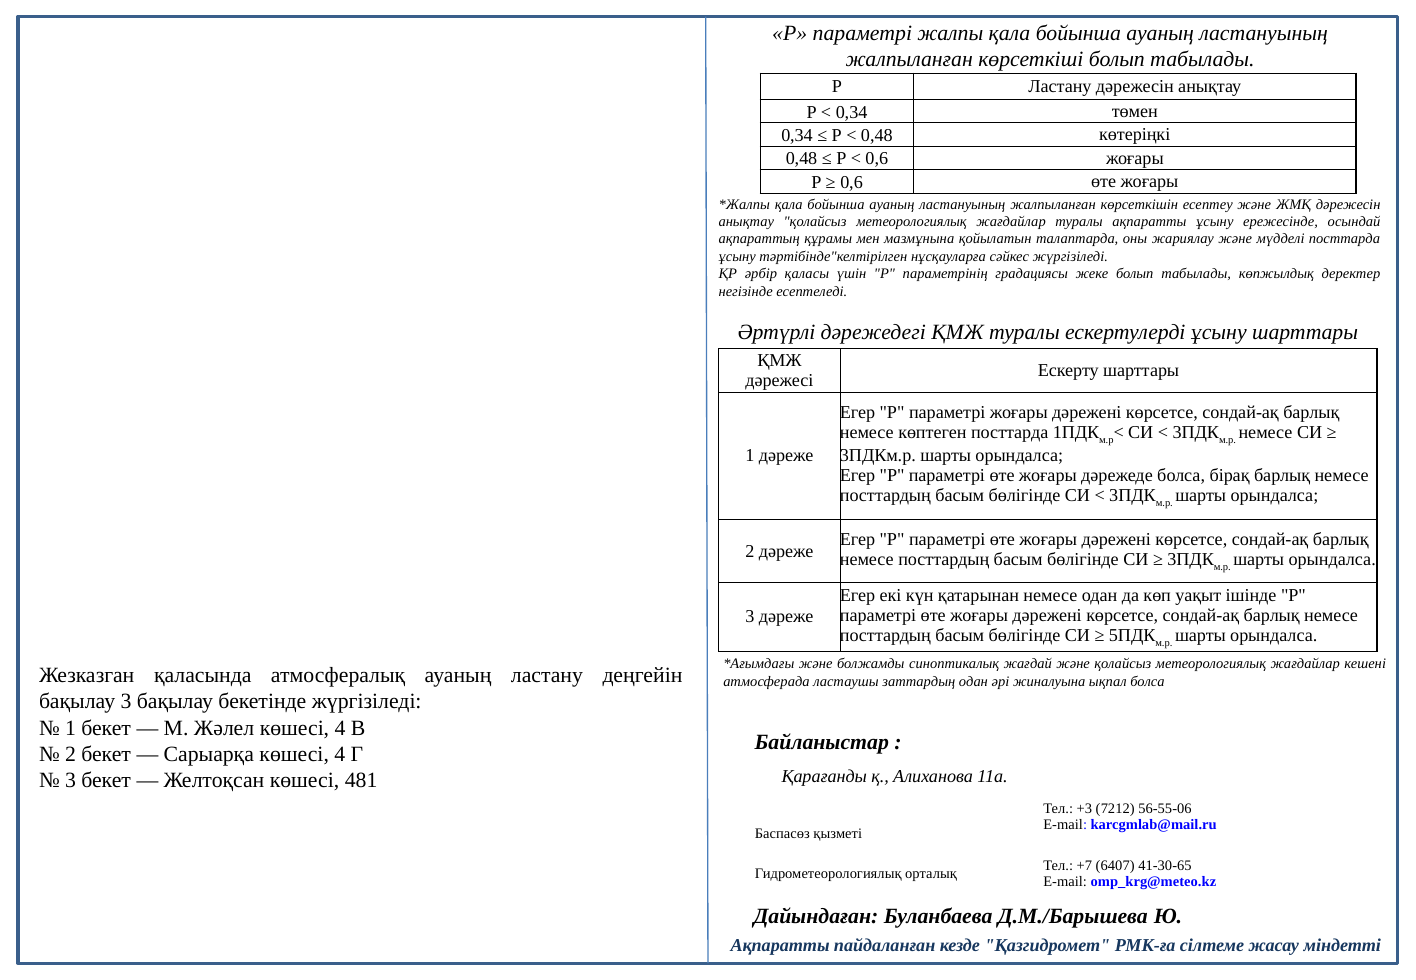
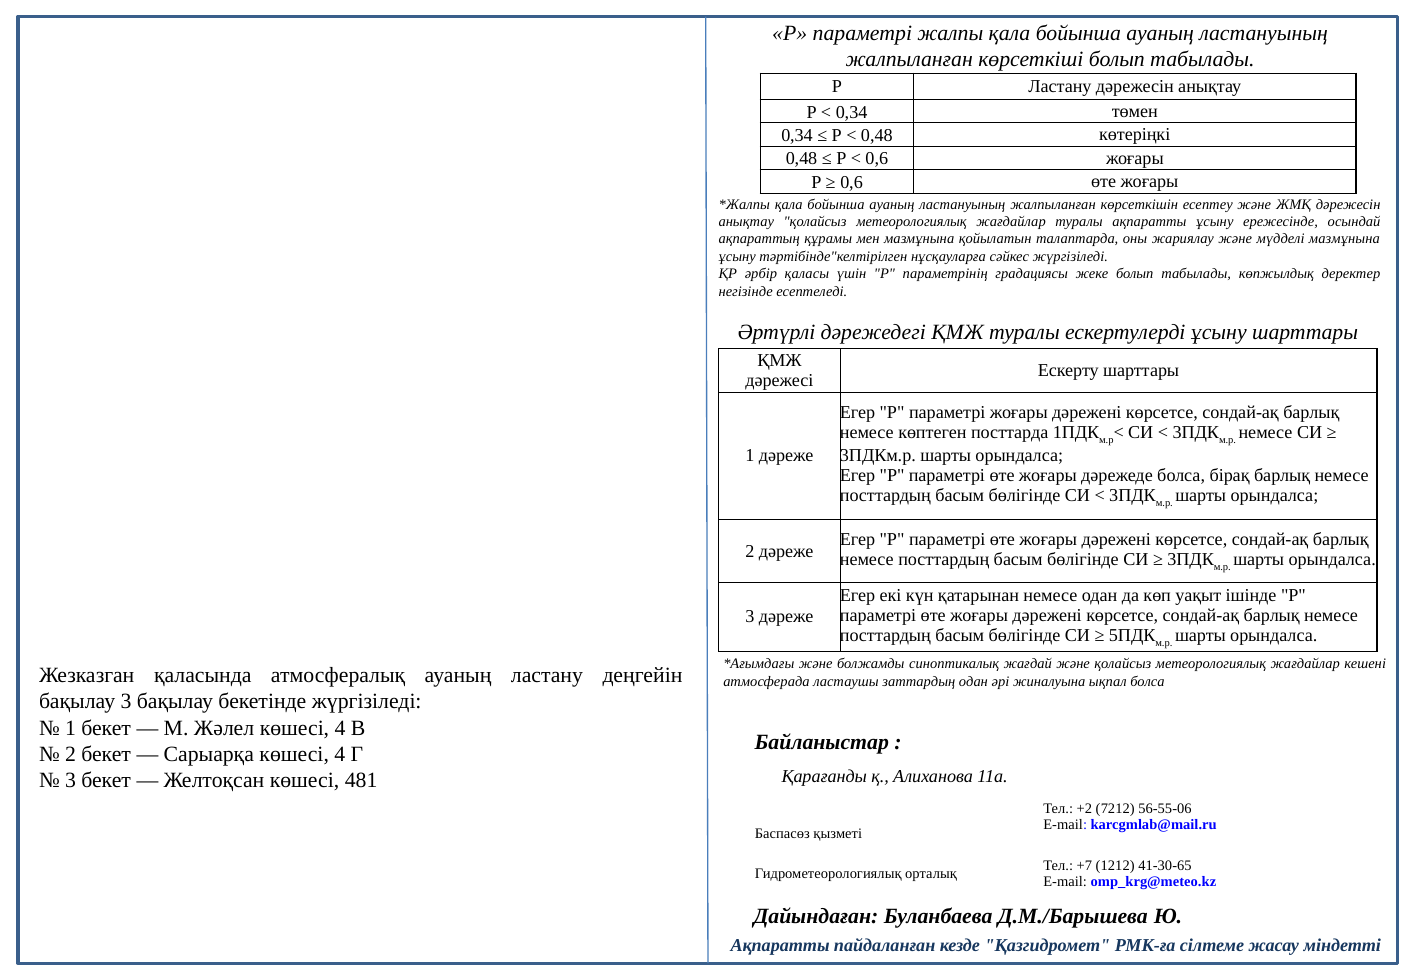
мүдделі посттарда: посттарда -> мазмұнына
+3: +3 -> +2
6407: 6407 -> 1212
